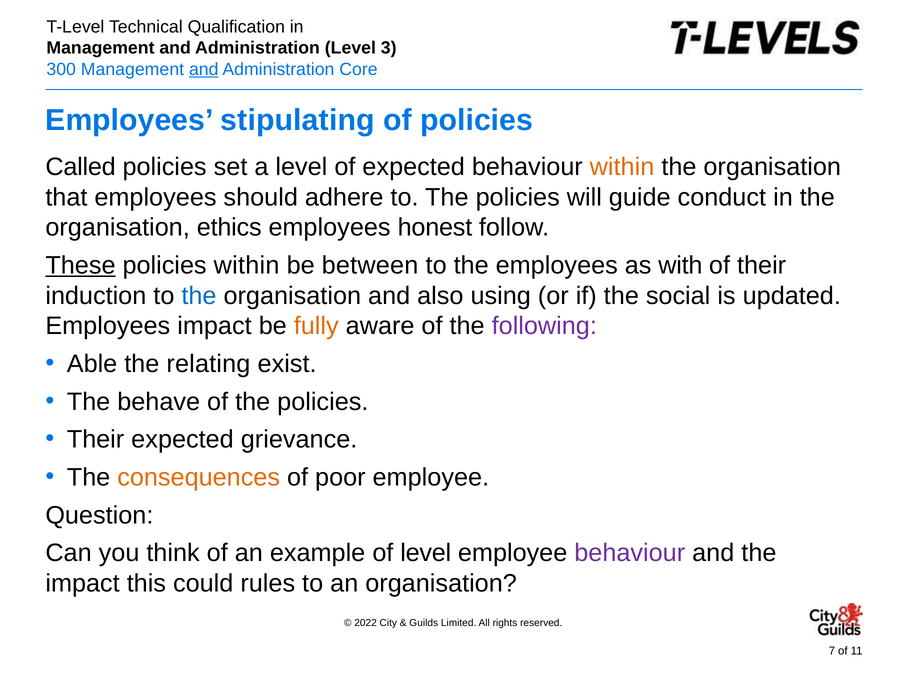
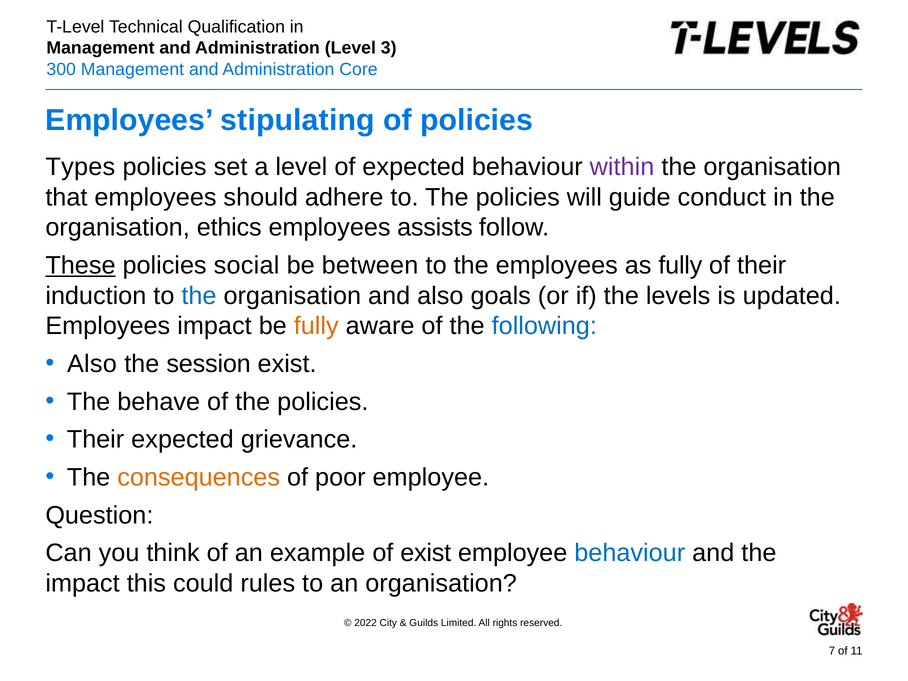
and at (204, 69) underline: present -> none
Called: Called -> Types
within at (622, 167) colour: orange -> purple
honest: honest -> assists
policies within: within -> social
as with: with -> fully
using: using -> goals
social: social -> levels
following colour: purple -> blue
Able at (92, 364): Able -> Also
relating: relating -> session
of level: level -> exist
behaviour at (630, 553) colour: purple -> blue
